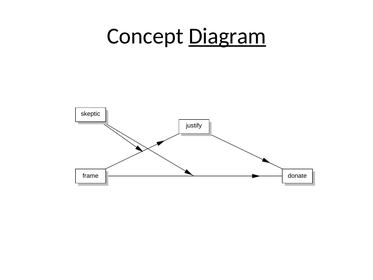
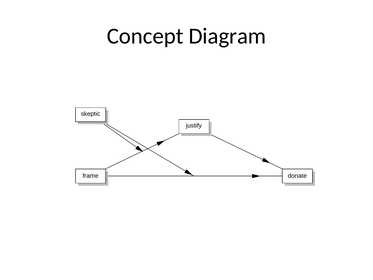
Diagram underline: present -> none
